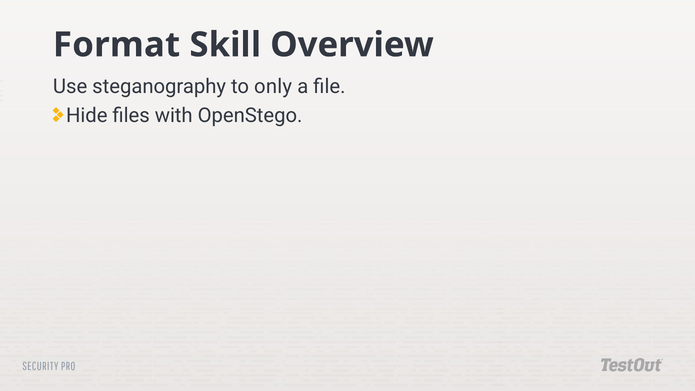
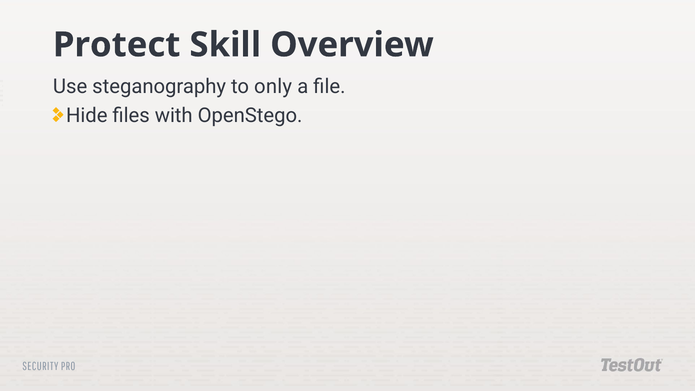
Format: Format -> Protect
